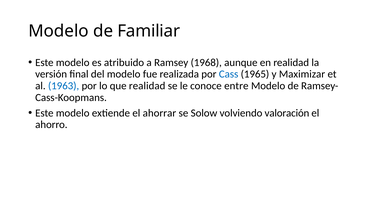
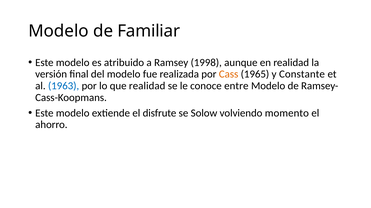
1968: 1968 -> 1998
Cass colour: blue -> orange
Maximizar: Maximizar -> Constante
ahorrar: ahorrar -> disfrute
valoración: valoración -> momento
